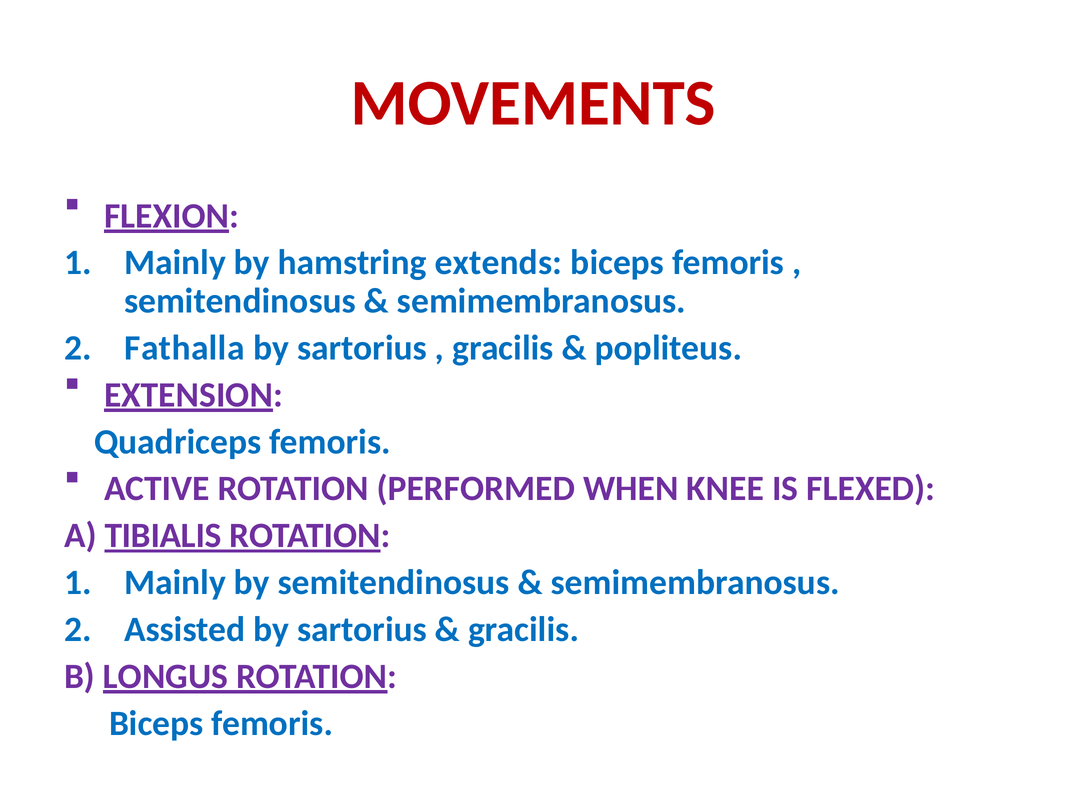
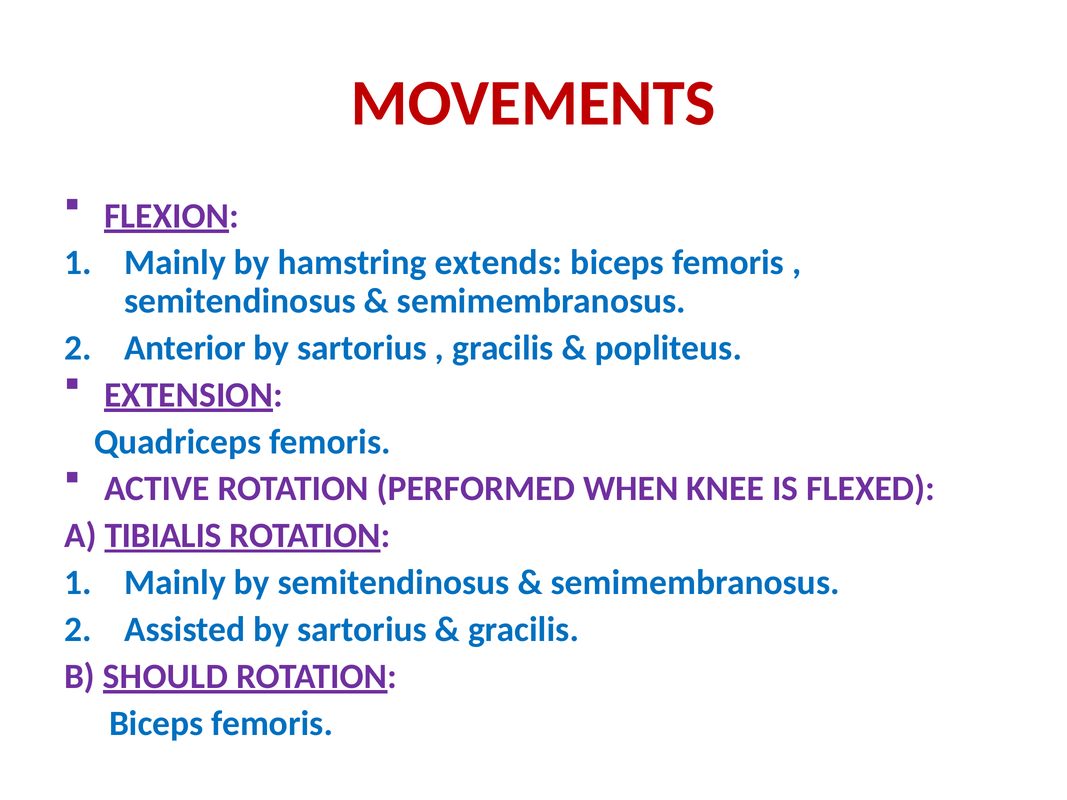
Fathalla: Fathalla -> Anterior
LONGUS: LONGUS -> SHOULD
